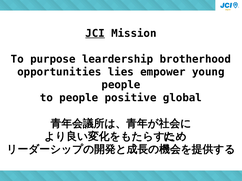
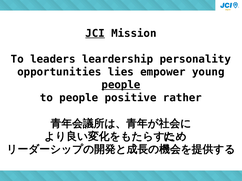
purpose: purpose -> leaders
brotherhood: brotherhood -> personality
people at (121, 85) underline: none -> present
global: global -> rather
